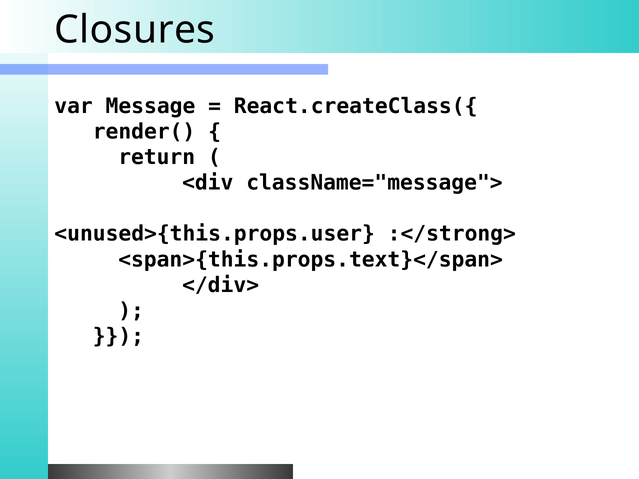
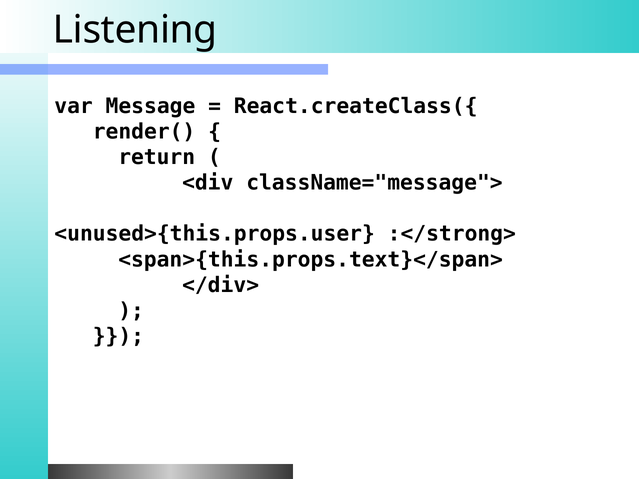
Closures: Closures -> Listening
